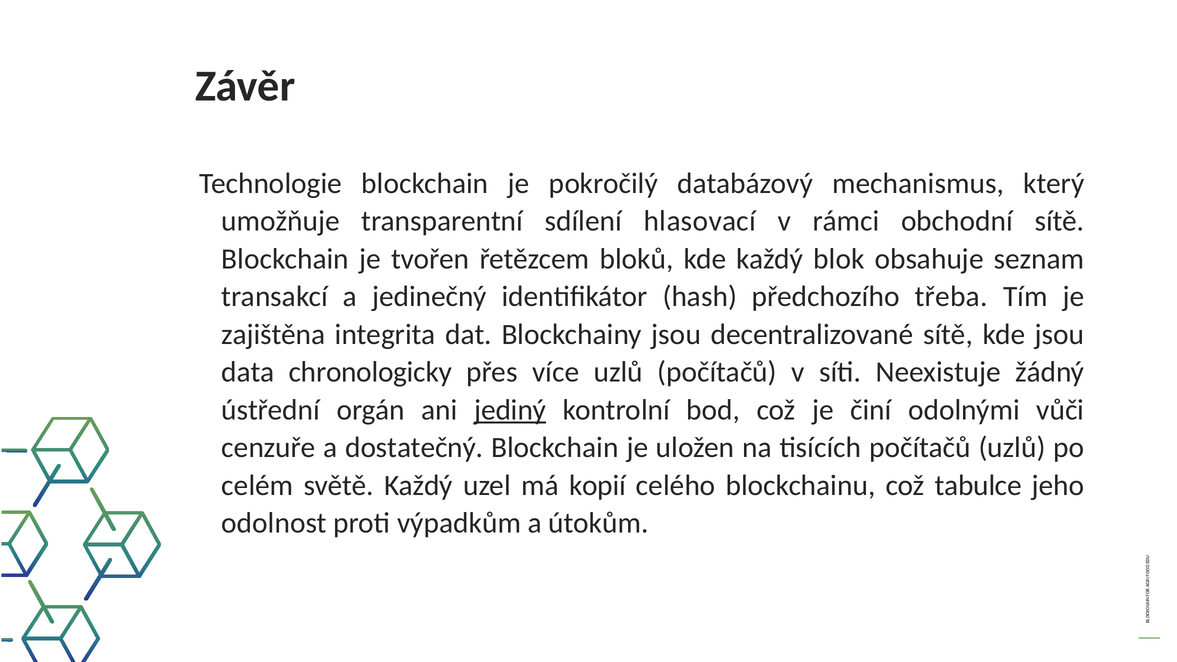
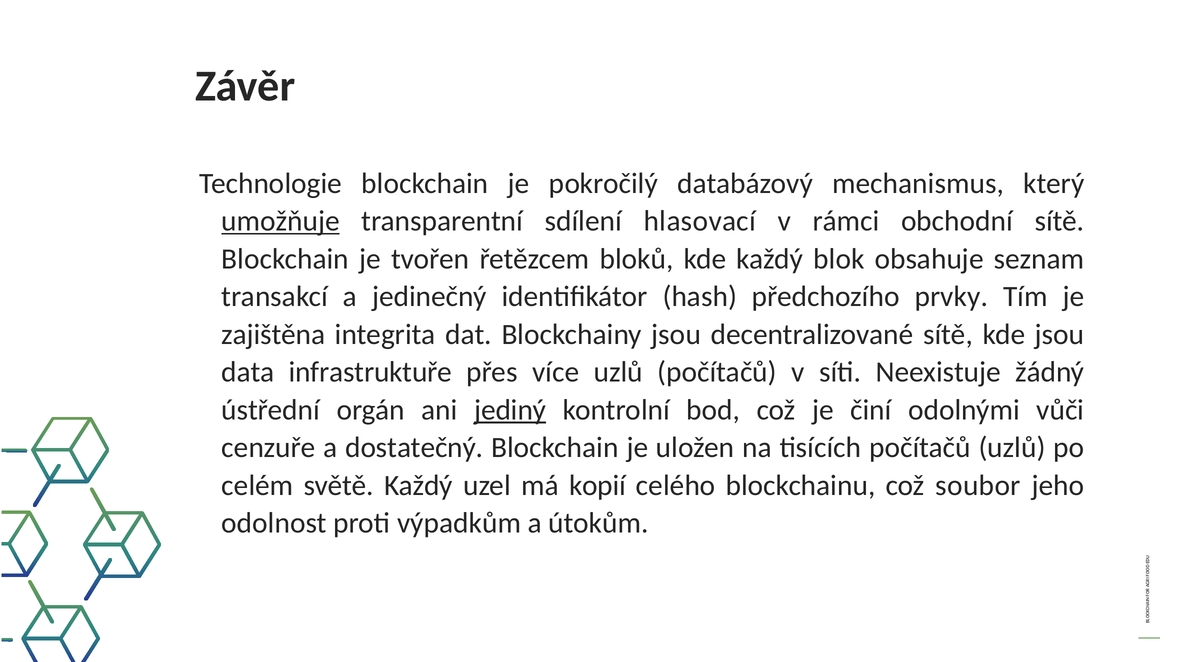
umožňuje underline: none -> present
třeba: třeba -> prvky
chronologicky: chronologicky -> infrastruktuře
tabulce: tabulce -> soubor
